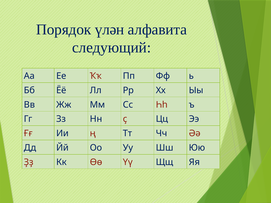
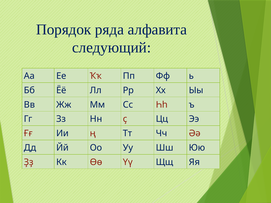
үлән: үлән -> ряда
